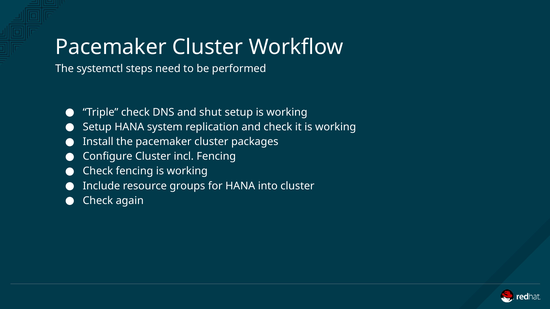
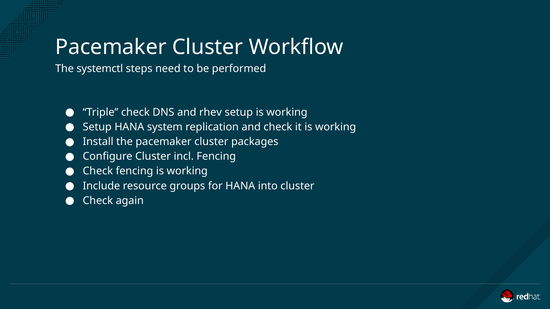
shut: shut -> rhev
